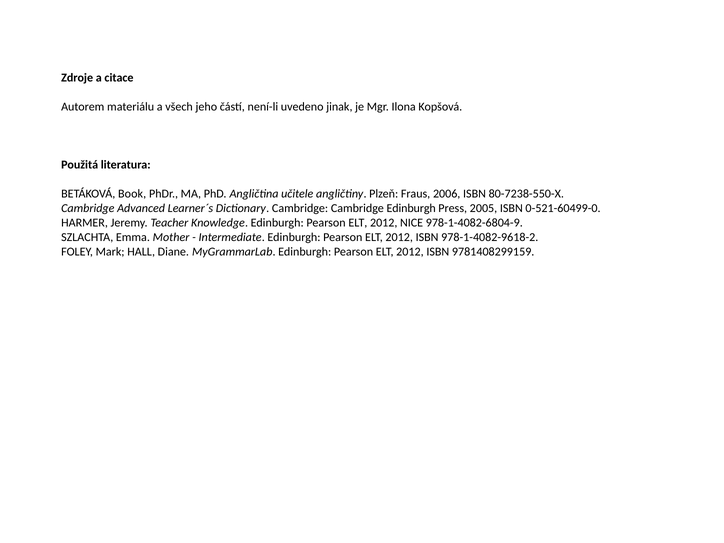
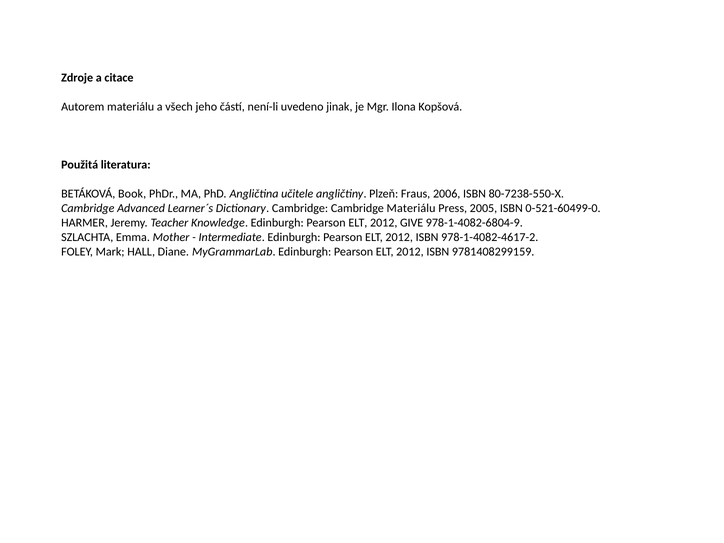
Cambridge Edinburgh: Edinburgh -> Materiálu
NICE: NICE -> GIVE
978-1-4082-9618-2: 978-1-4082-9618-2 -> 978-1-4082-4617-2
